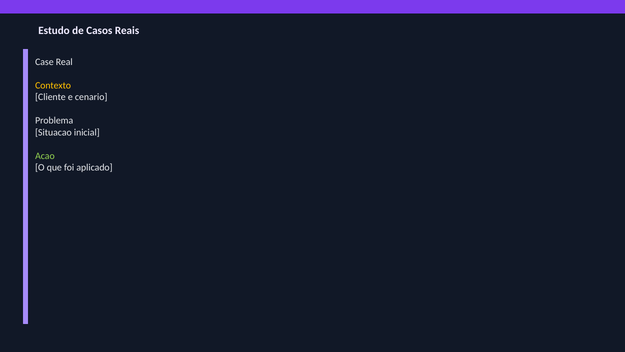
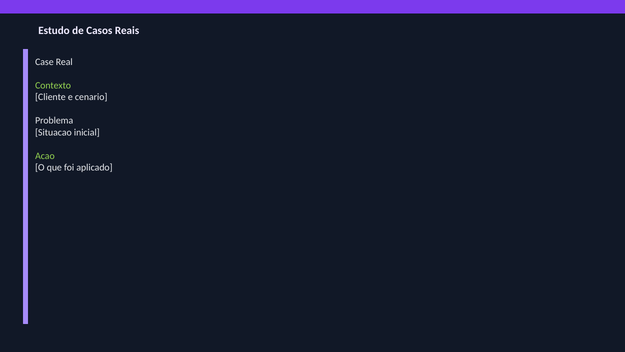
Contexto colour: yellow -> light green
